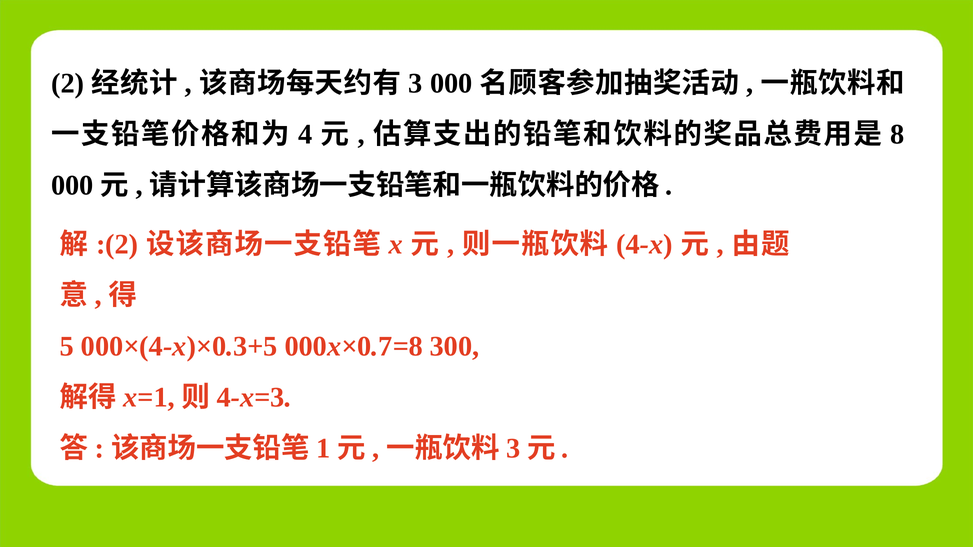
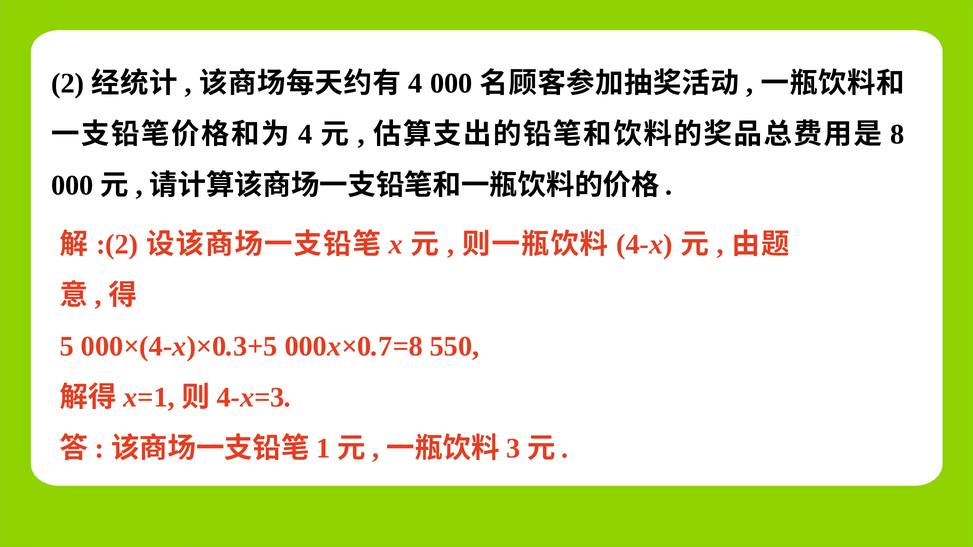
3 at (415, 83): 3 -> 4
300: 300 -> 550
